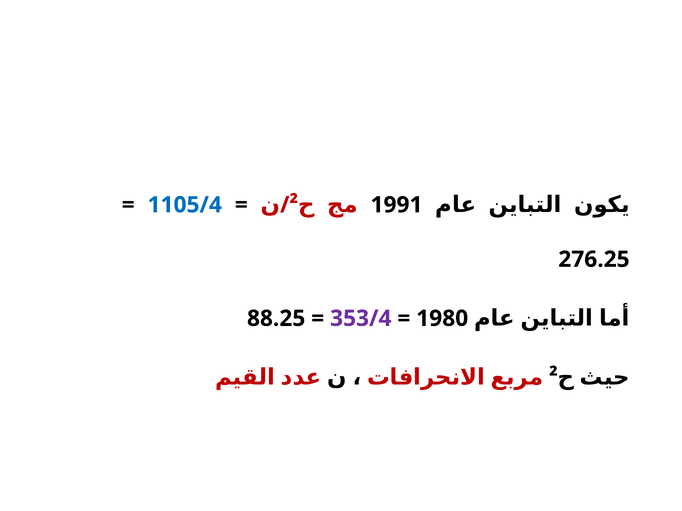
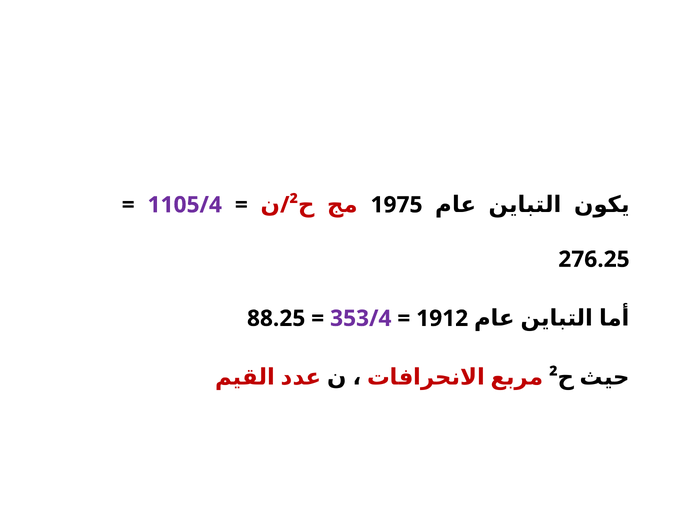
1105/4 colour: blue -> purple
1991: 1991 -> 1975
1980: 1980 -> 1912
